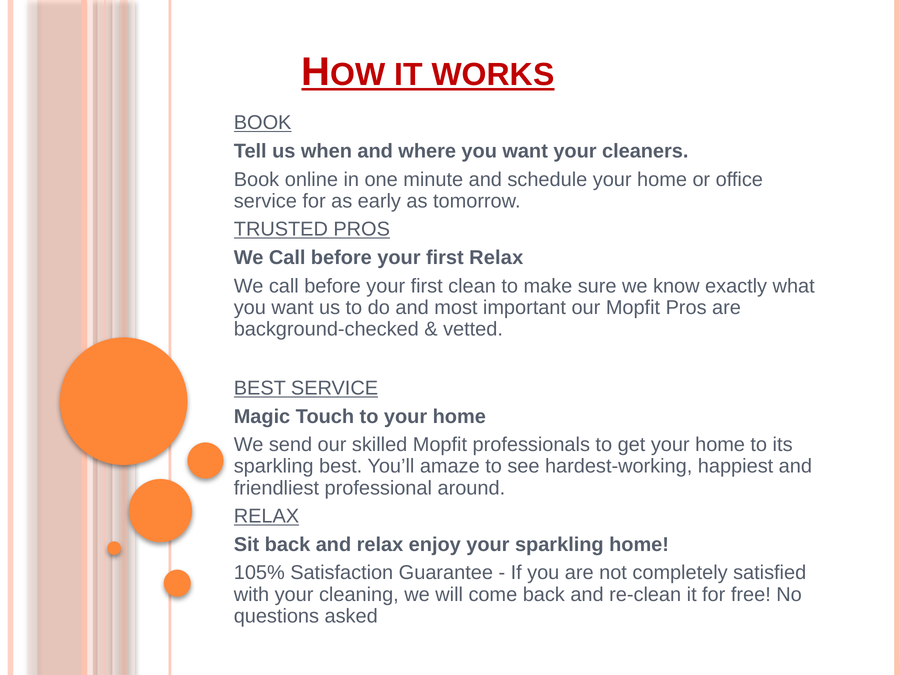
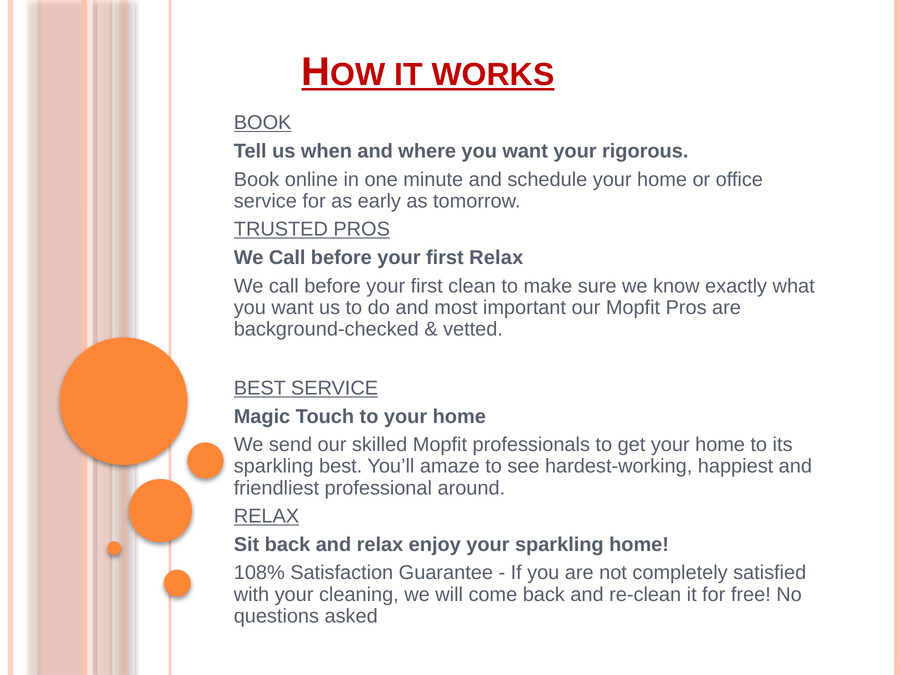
cleaners: cleaners -> rigorous
105%: 105% -> 108%
